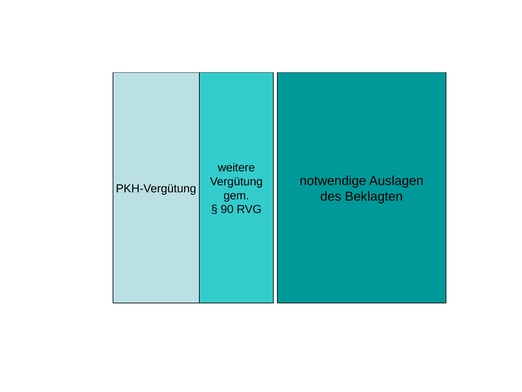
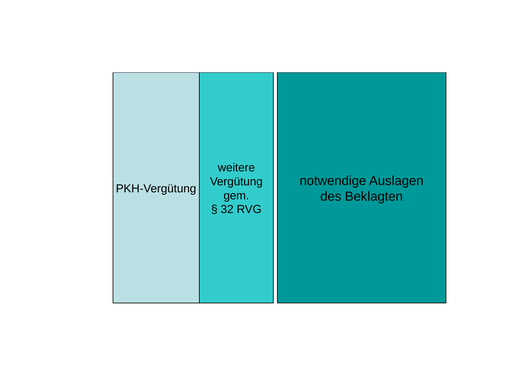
90: 90 -> 32
